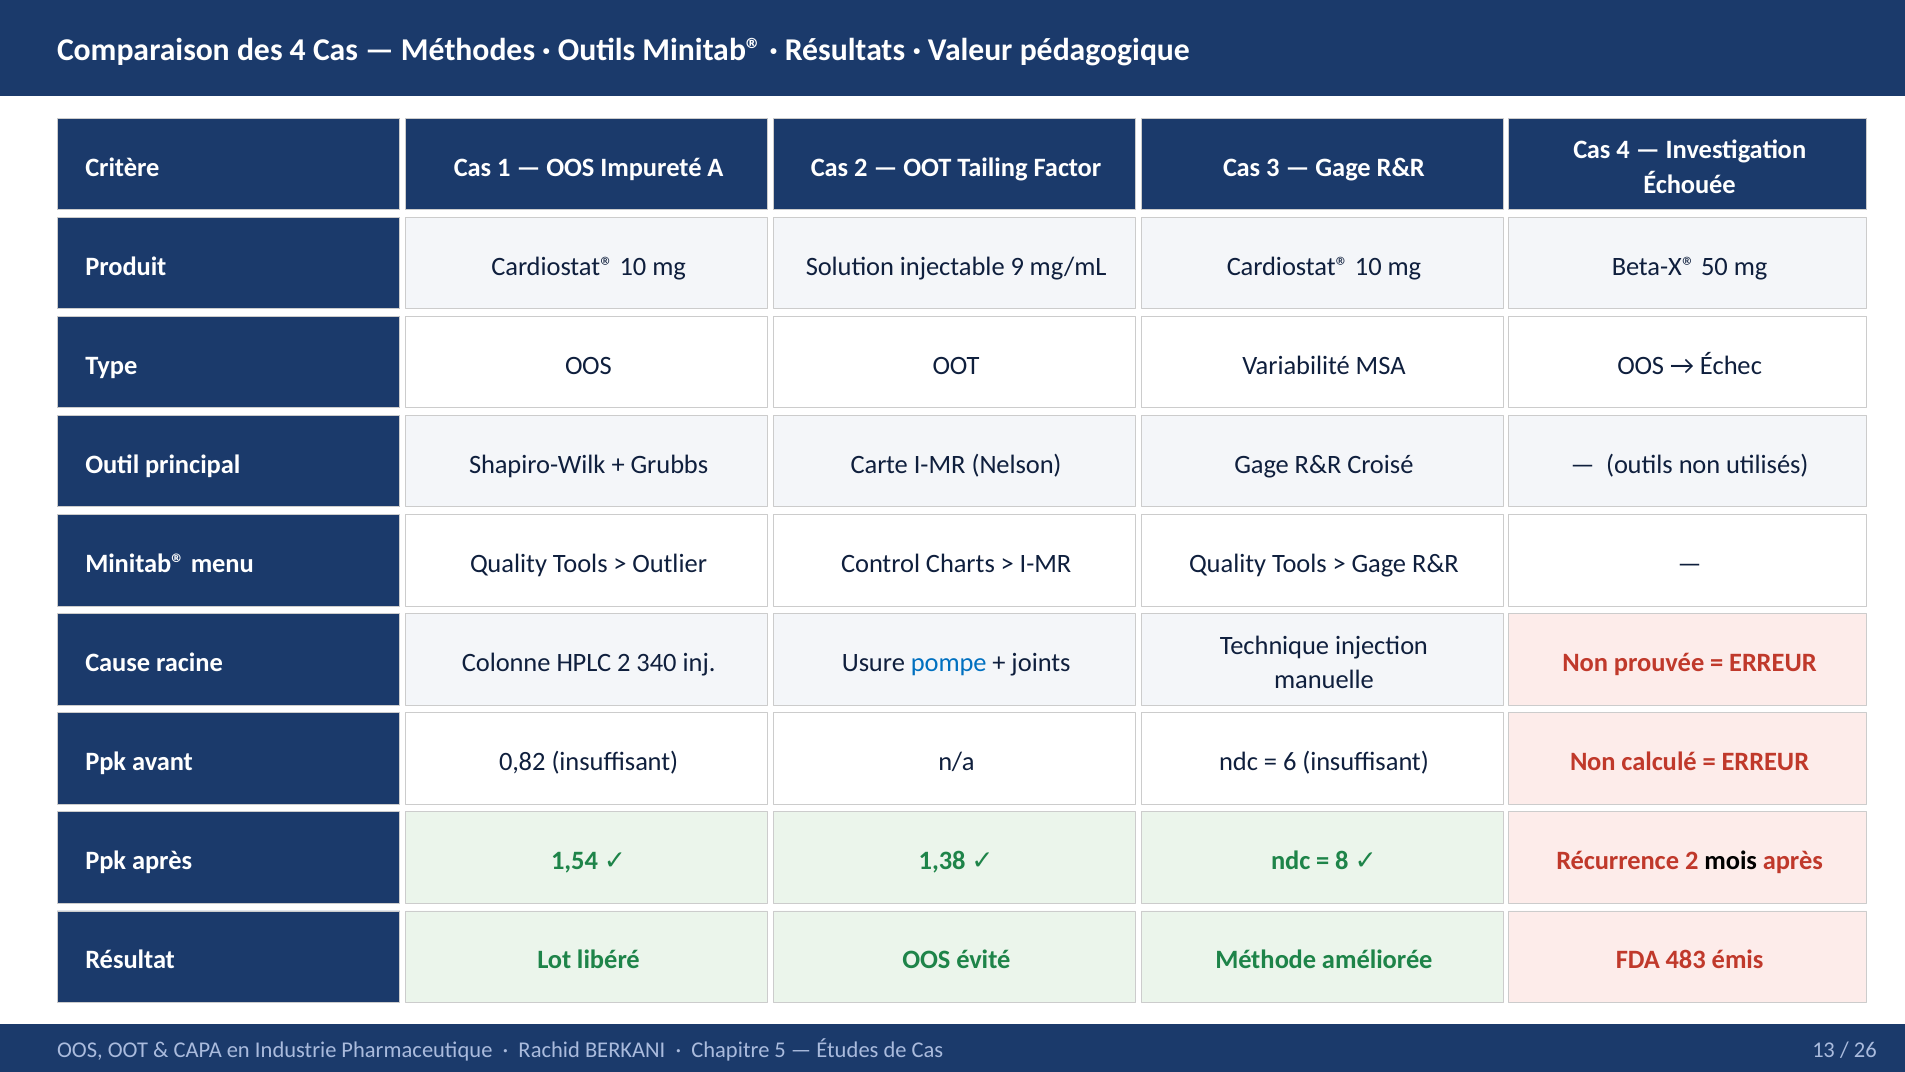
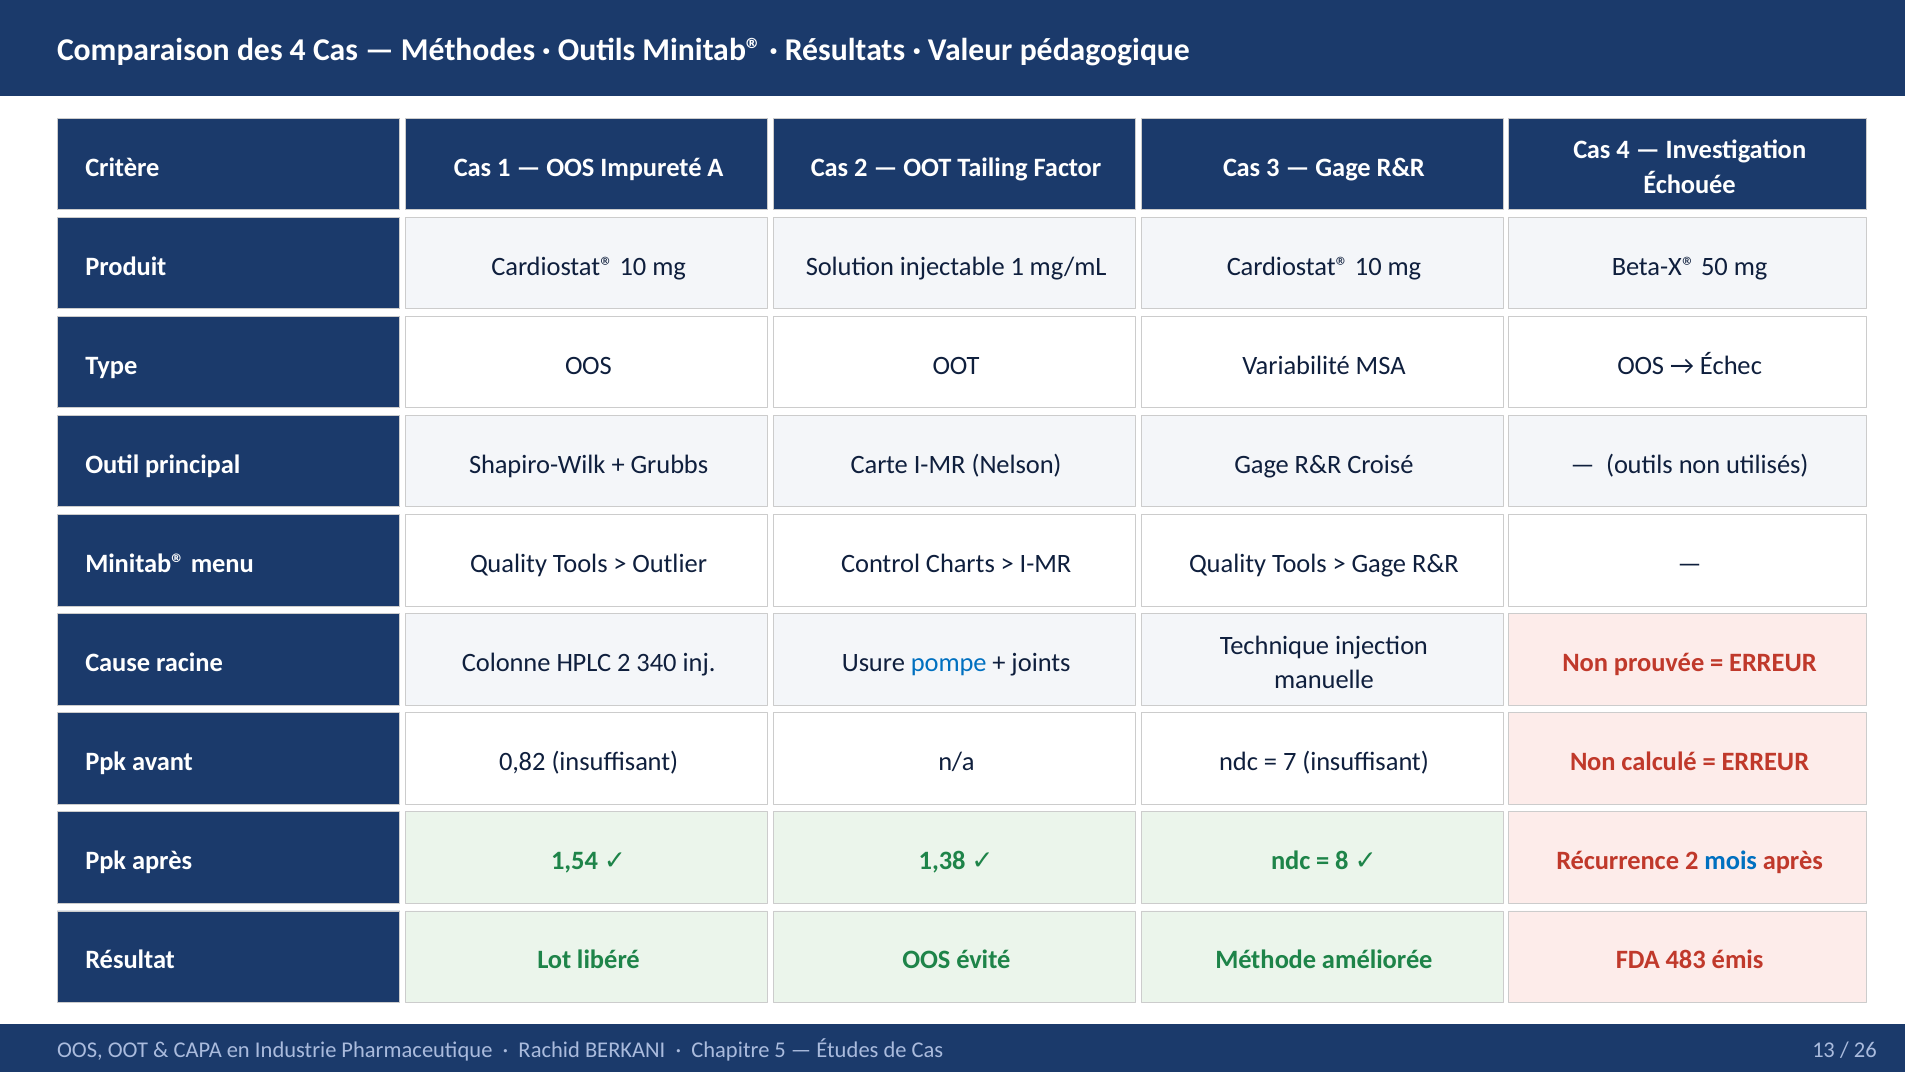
injectable 9: 9 -> 1
6: 6 -> 7
mois colour: black -> blue
